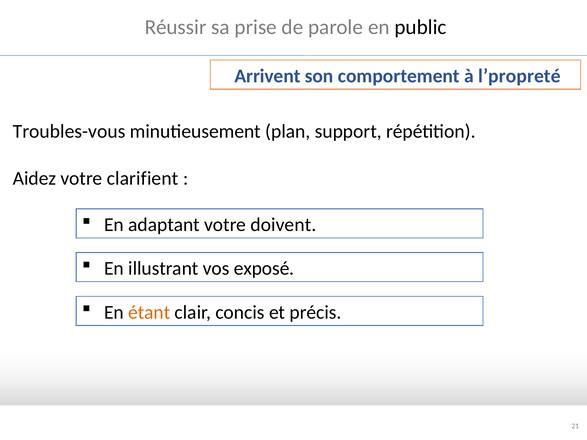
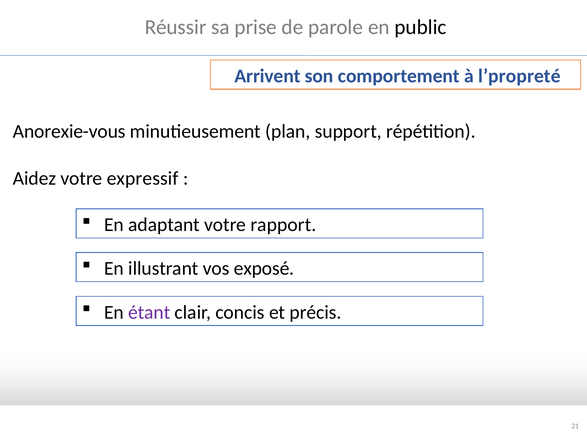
Troubles-vous: Troubles-vous -> Anorexie-vous
clarifient: clarifient -> expressif
doivent: doivent -> rapport
étant colour: orange -> purple
